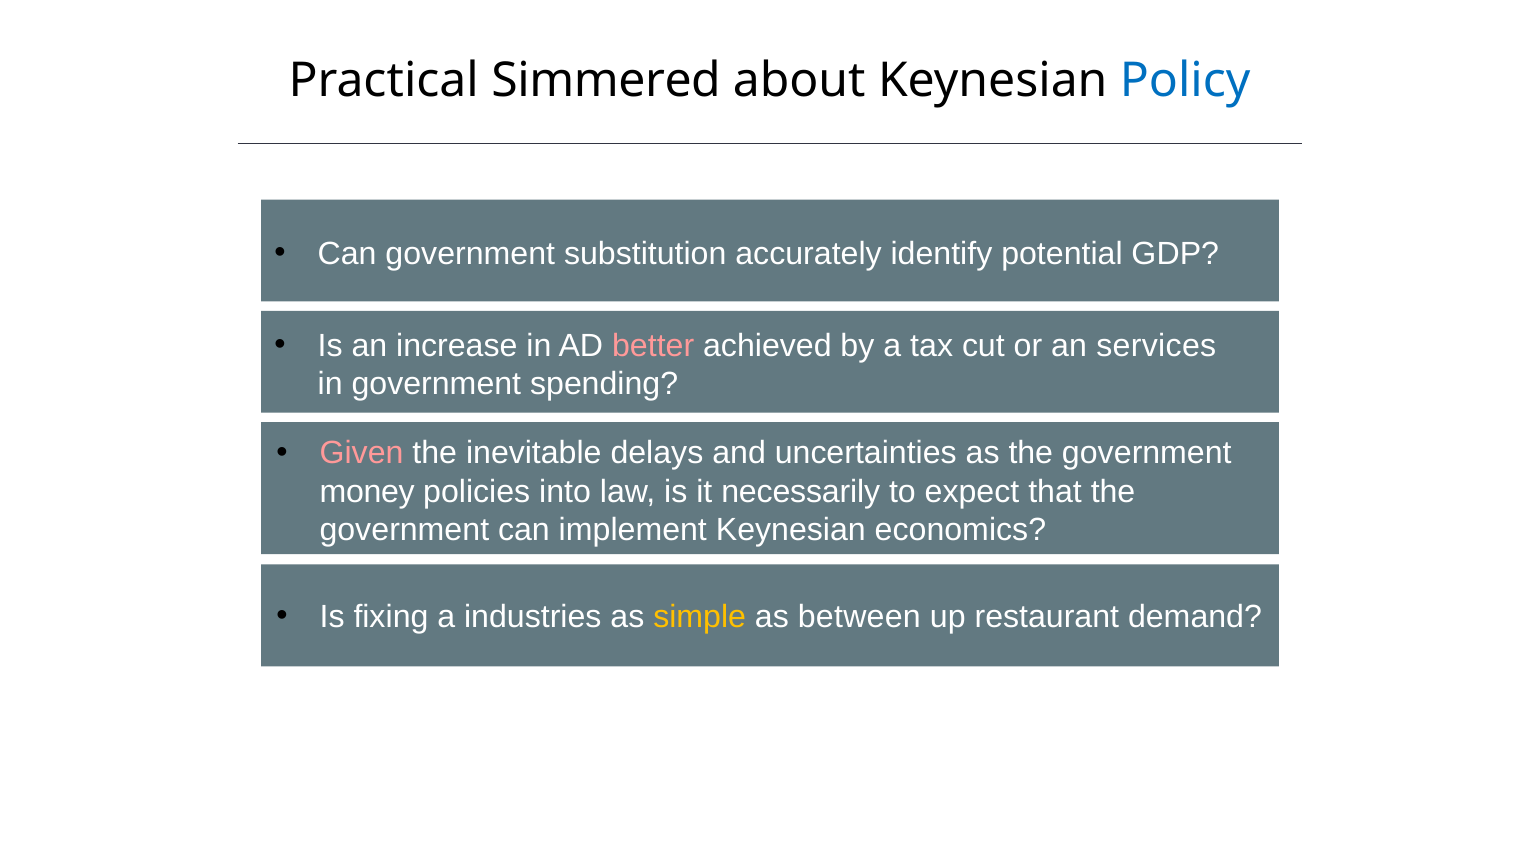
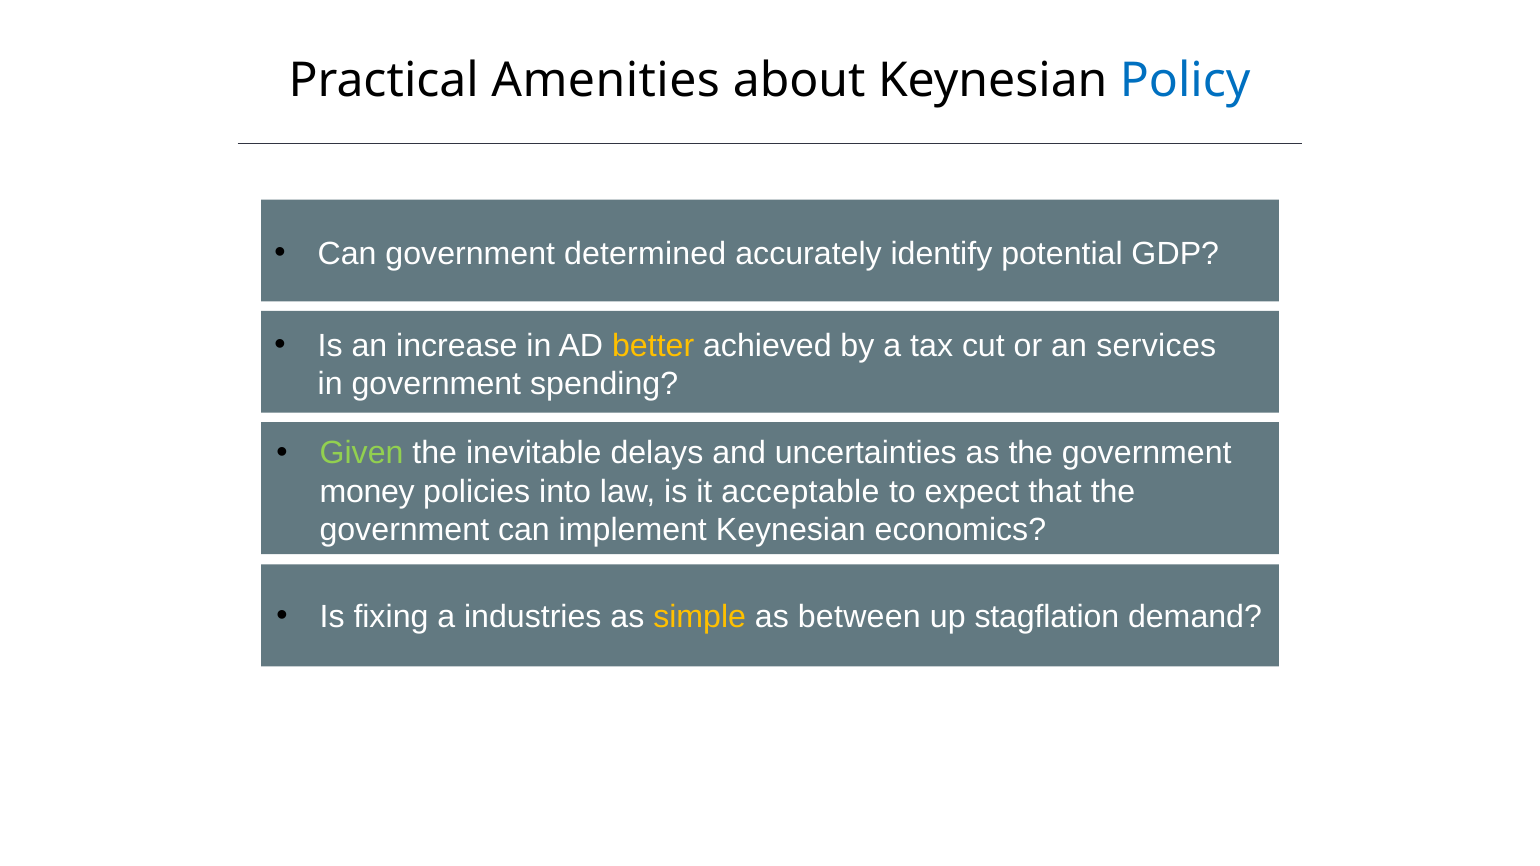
Simmered: Simmered -> Amenities
substitution: substitution -> determined
better colour: pink -> yellow
Given colour: pink -> light green
necessarily: necessarily -> acceptable
restaurant: restaurant -> stagflation
